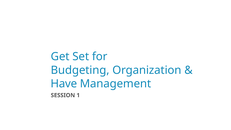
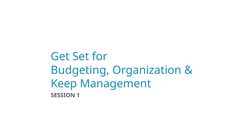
Have: Have -> Keep
